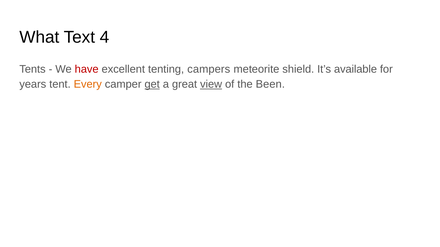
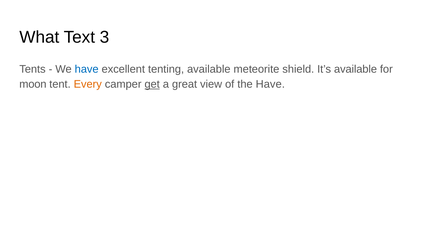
4: 4 -> 3
have at (87, 69) colour: red -> blue
tenting campers: campers -> available
years: years -> moon
view underline: present -> none
the Been: Been -> Have
